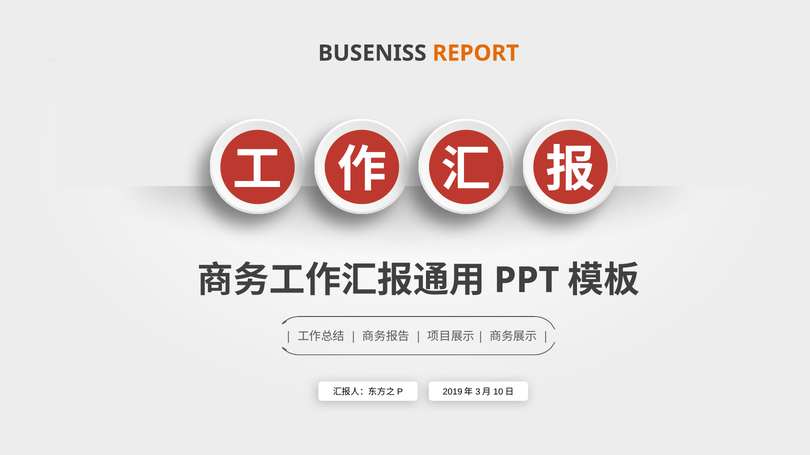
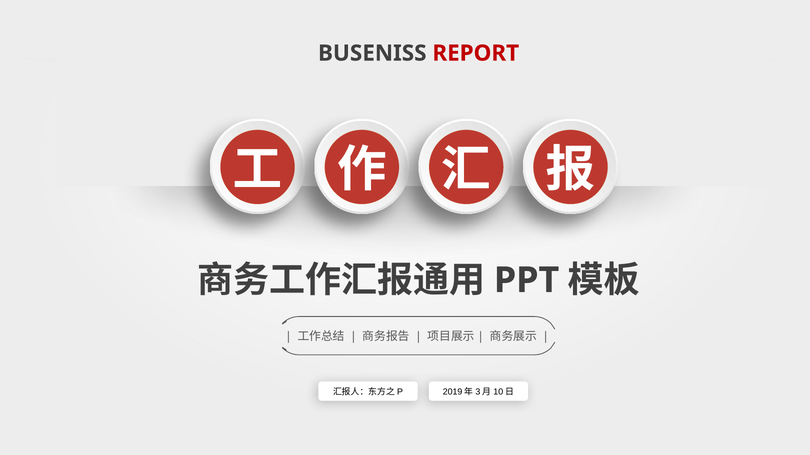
REPORT colour: orange -> red
